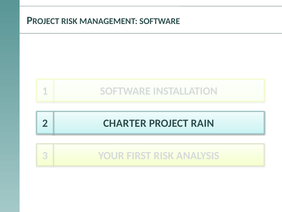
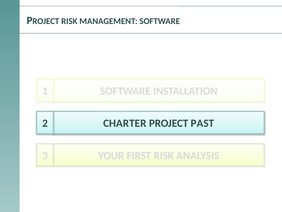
RAIN: RAIN -> PAST
